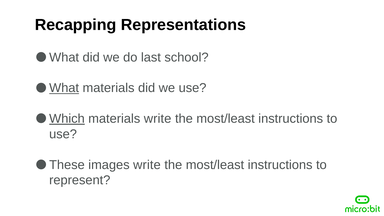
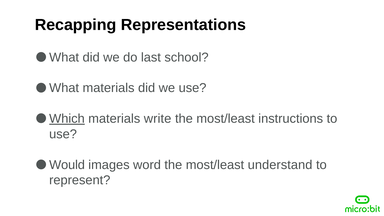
What at (64, 88) underline: present -> none
These: These -> Would
images write: write -> word
instructions at (280, 165): instructions -> understand
